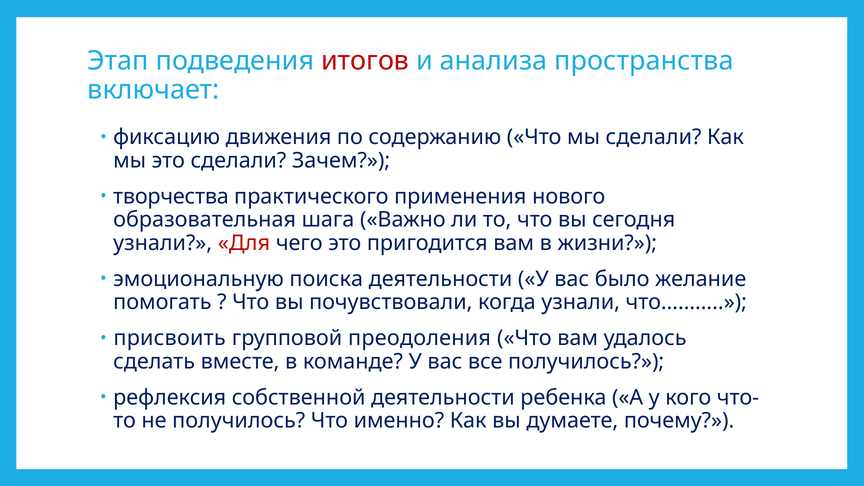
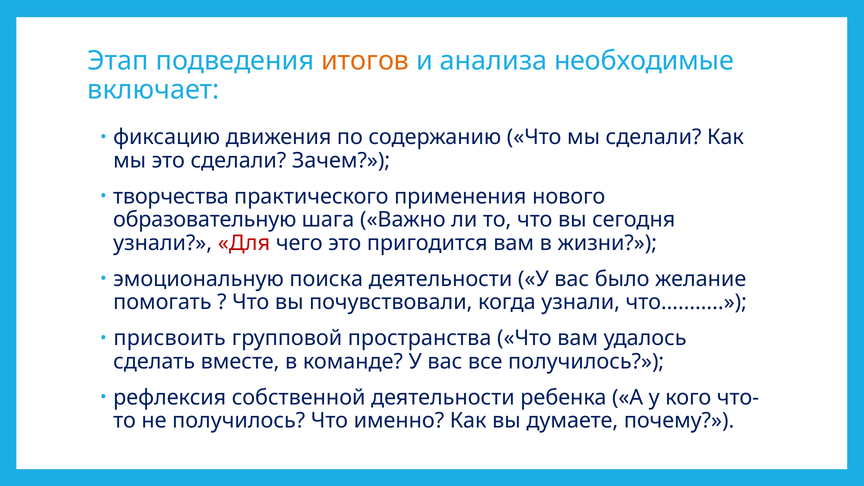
итогов colour: red -> orange
пространства: пространства -> необходимые
образовательная: образовательная -> образовательную
преодоления: преодоления -> пространства
